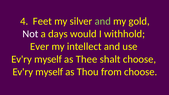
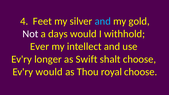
and at (103, 21) colour: light green -> light blue
myself at (48, 59): myself -> longer
Thee: Thee -> Swift
myself at (49, 72): myself -> would
from: from -> royal
